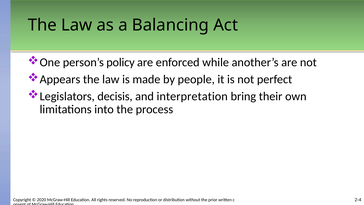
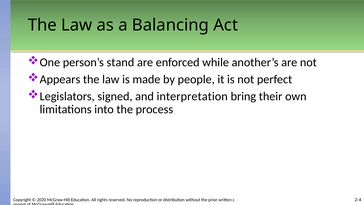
policy: policy -> stand
decisis: decisis -> signed
